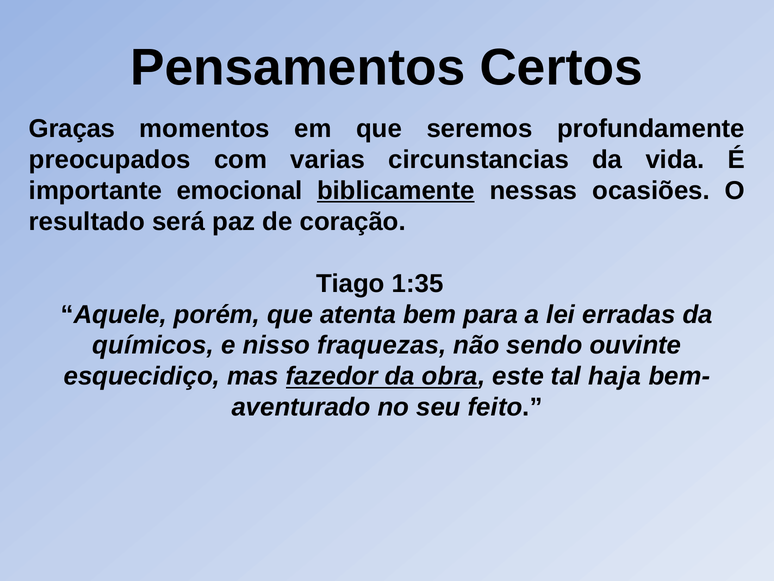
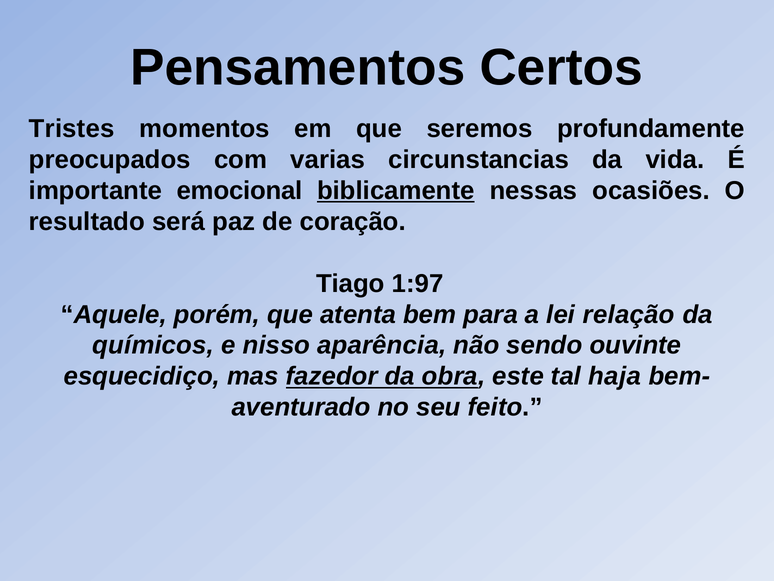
Graças: Graças -> Tristes
1:35: 1:35 -> 1:97
erradas: erradas -> relação
fraquezas: fraquezas -> aparência
